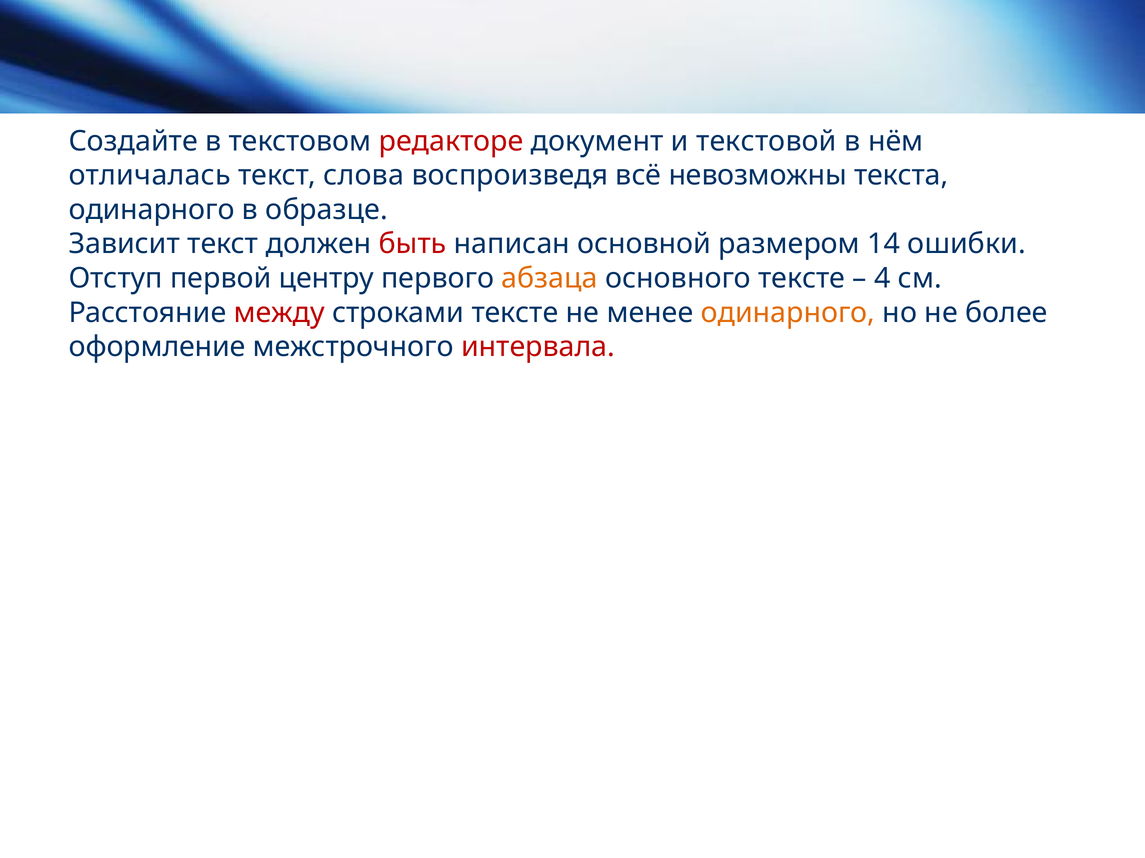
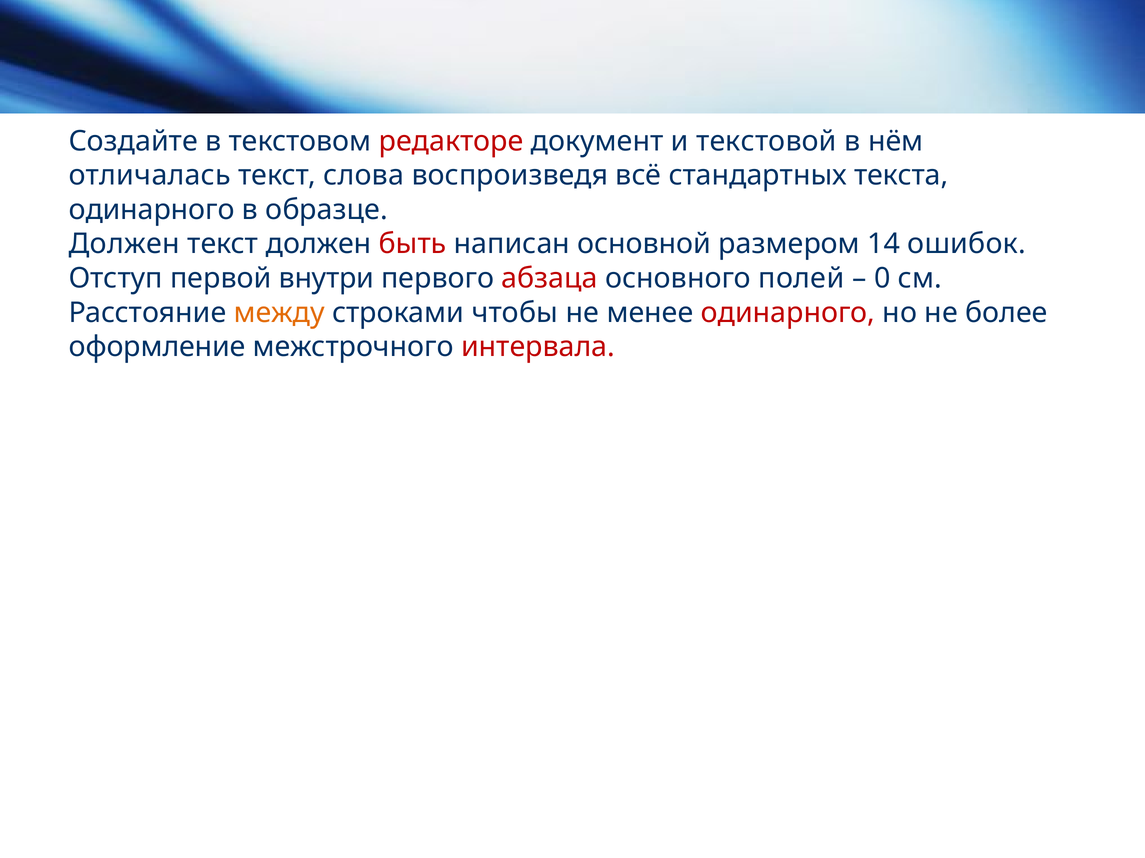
невозможны: невозможны -> стандартных
Зависит at (124, 244): Зависит -> Должен
ошибки: ошибки -> ошибок
центру: центру -> внутри
абзаца colour: orange -> red
основного тексте: тексте -> полей
4: 4 -> 0
между colour: red -> orange
строками тексте: тексте -> чтобы
одинарного at (788, 313) colour: orange -> red
